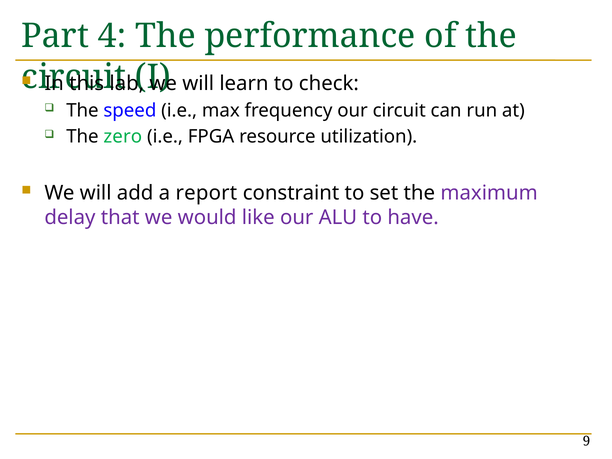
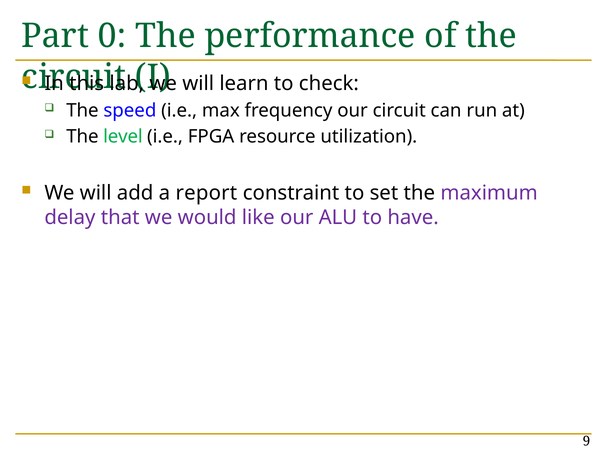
4: 4 -> 0
zero: zero -> level
